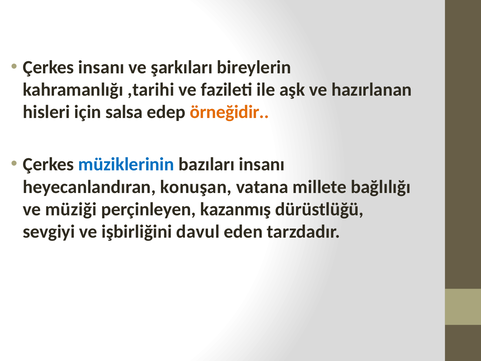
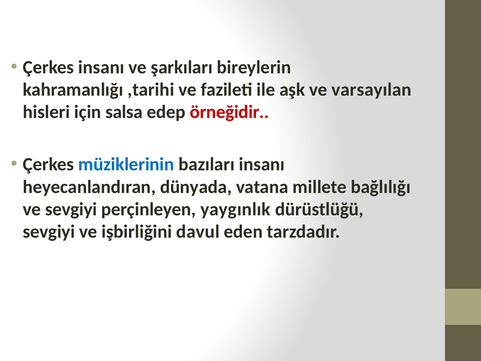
hazırlanan: hazırlanan -> varsayılan
örneğidir colour: orange -> red
konuşan: konuşan -> dünyada
ve müziği: müziği -> sevgiyi
kazanmış: kazanmış -> yaygınlık
